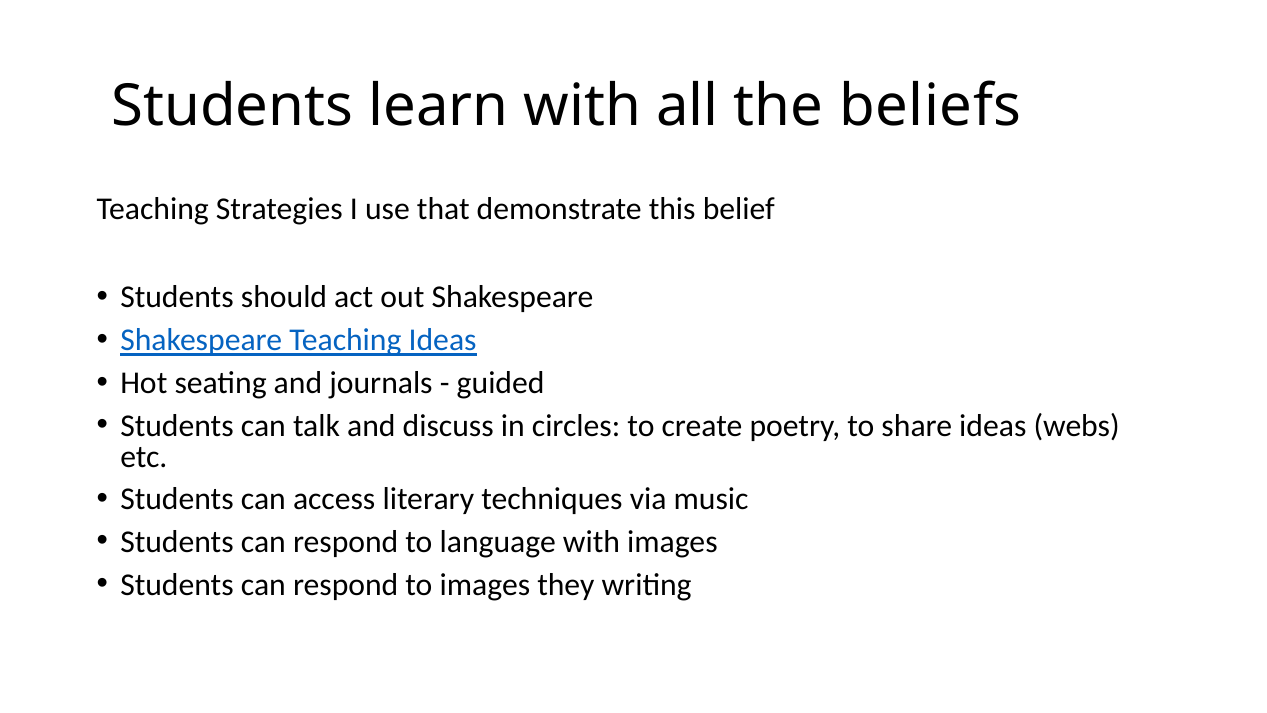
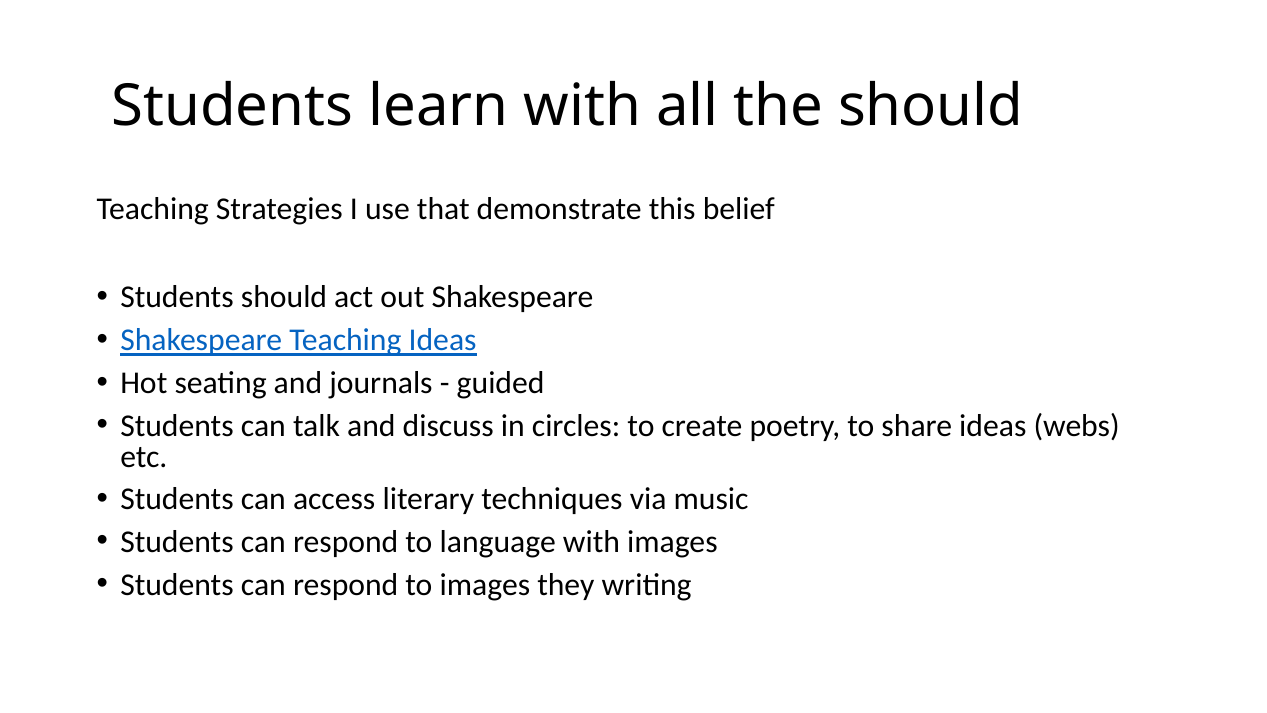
the beliefs: beliefs -> should
